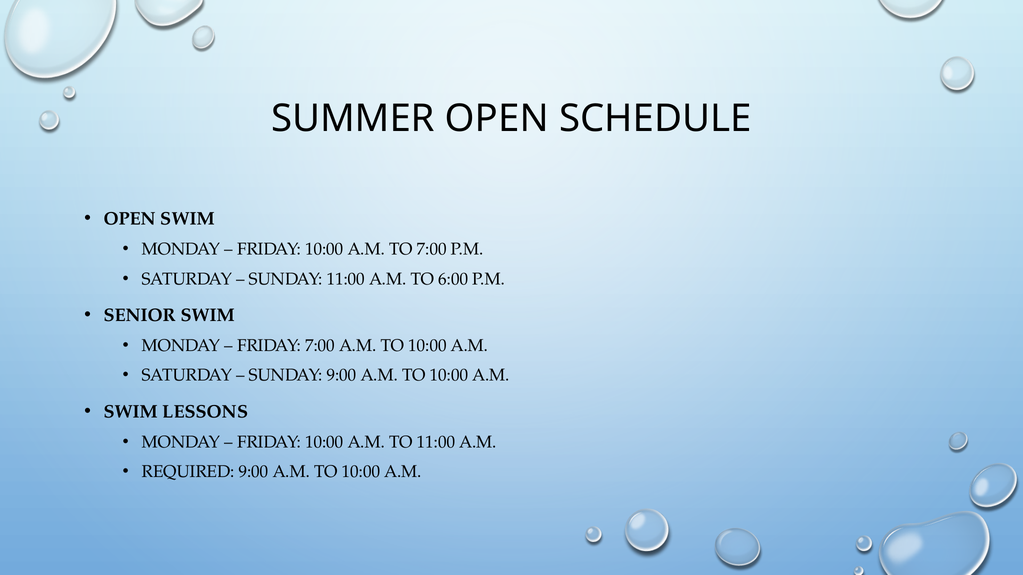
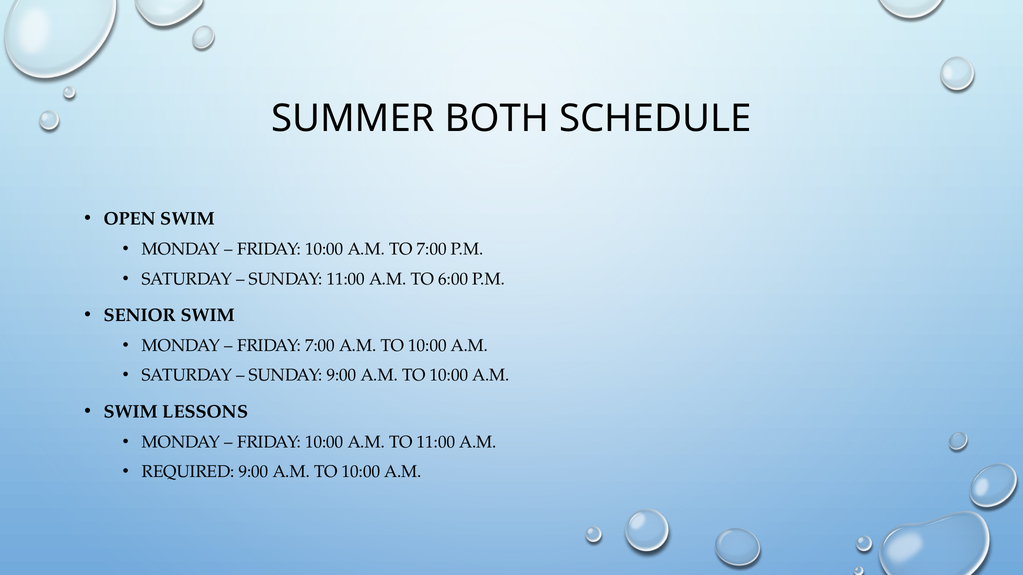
SUMMER OPEN: OPEN -> BOTH
